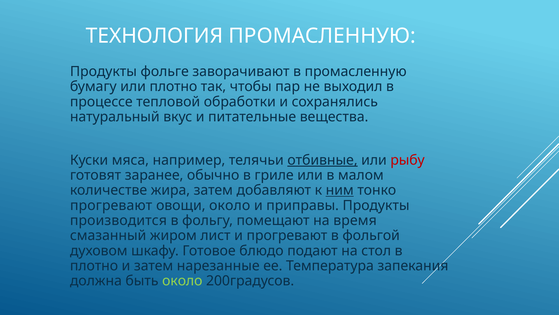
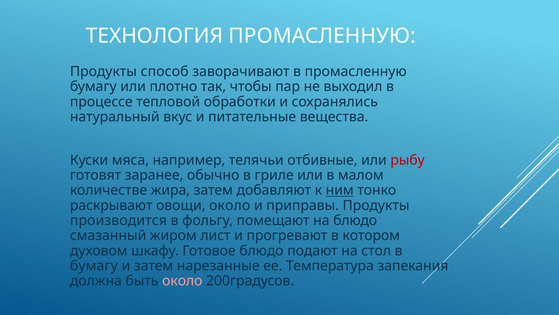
фольге: фольге -> способ
отбивные underline: present -> none
прогревают at (111, 205): прогревают -> раскрывают
на время: время -> блюдо
фольгой: фольгой -> котором
плотно at (94, 265): плотно -> бумагу
около at (182, 280) colour: light green -> pink
